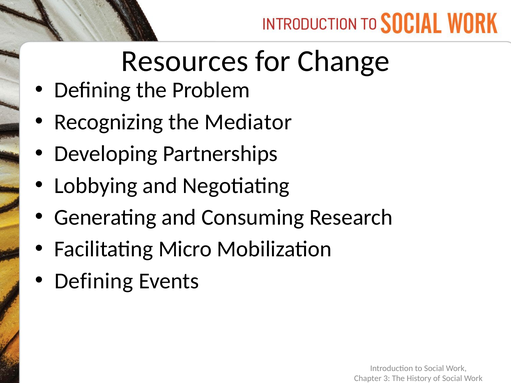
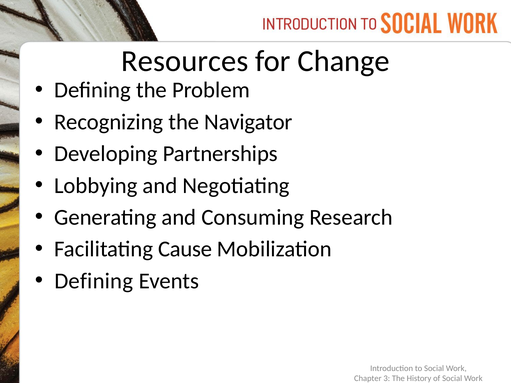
Mediator: Mediator -> Navigator
Micro: Micro -> Cause
